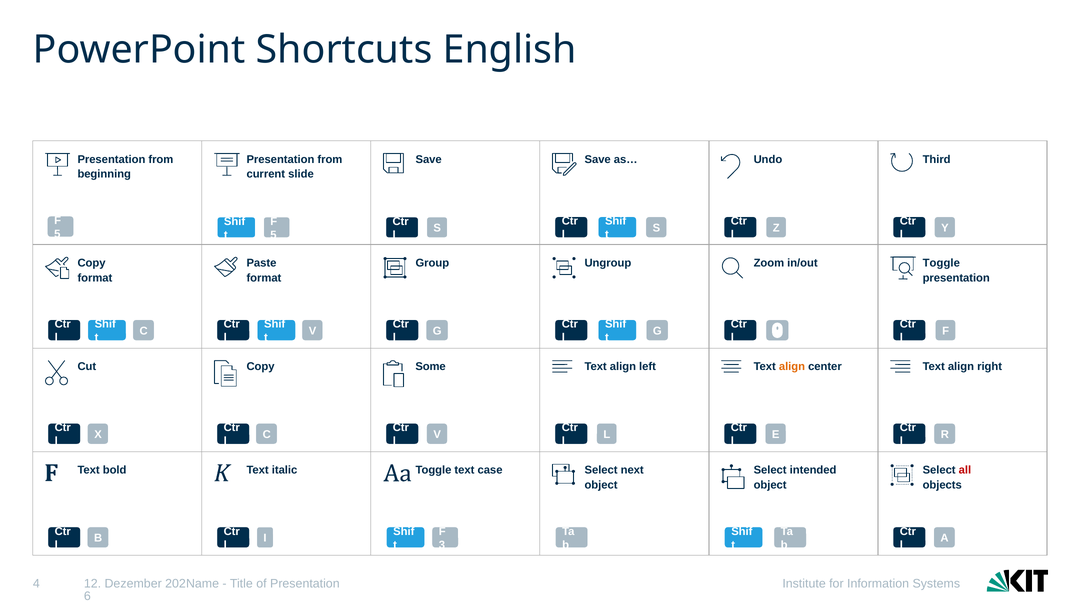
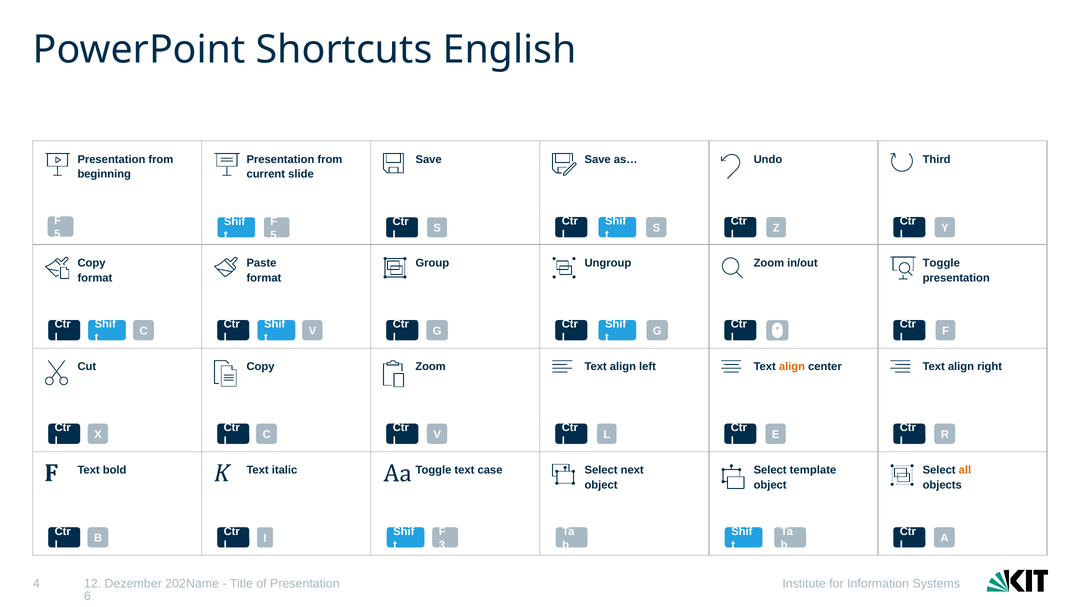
Some at (431, 367): Some -> Zoom
intended: intended -> template
all colour: red -> orange
